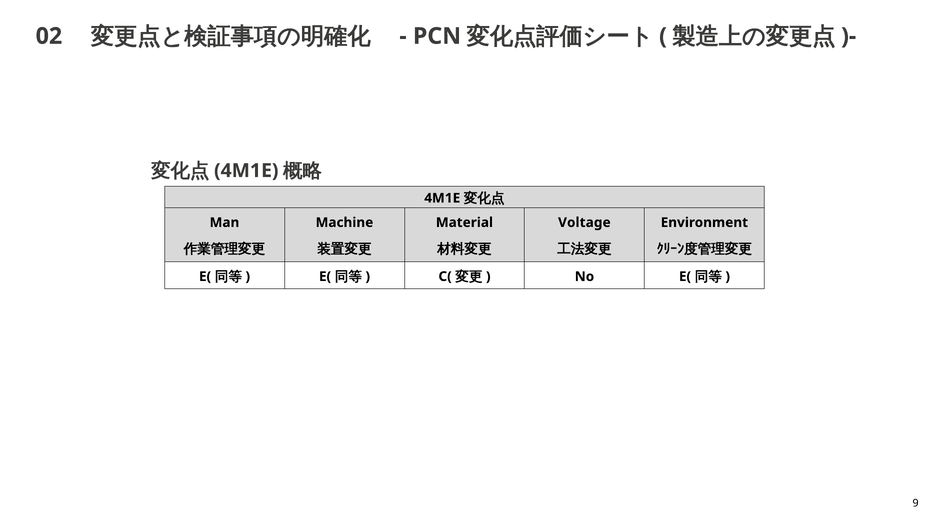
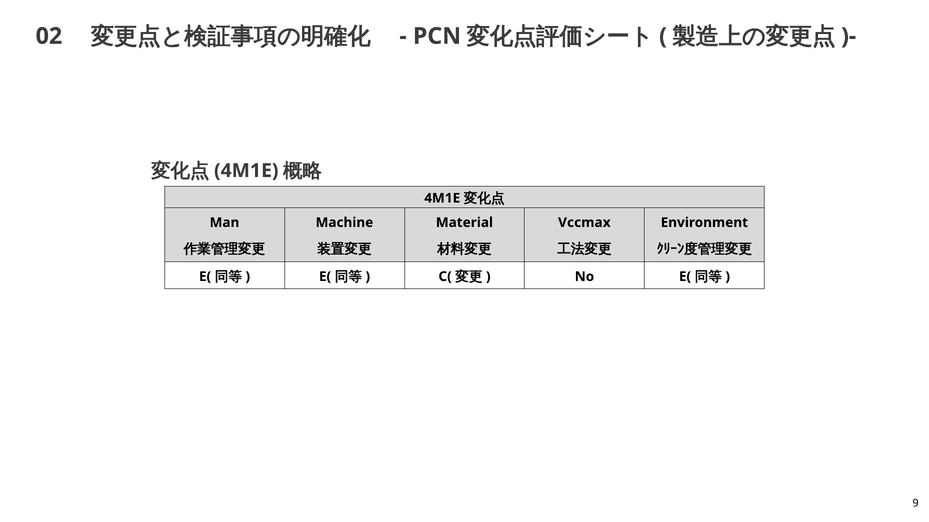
Voltage: Voltage -> Vccmax
